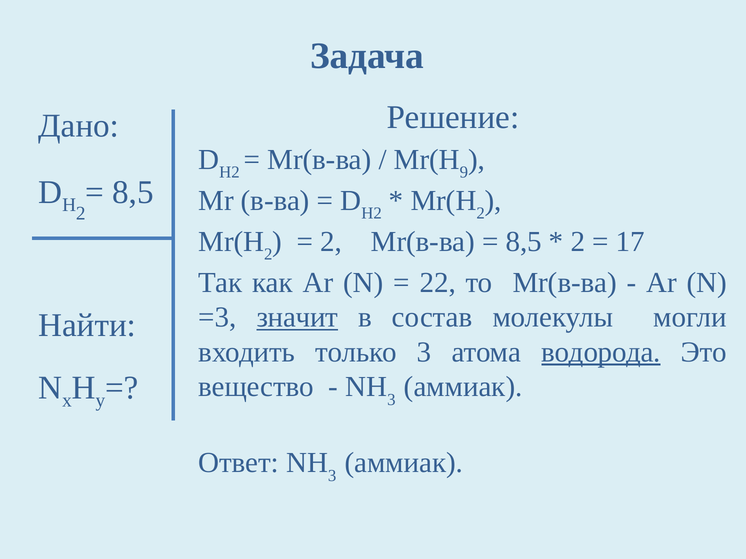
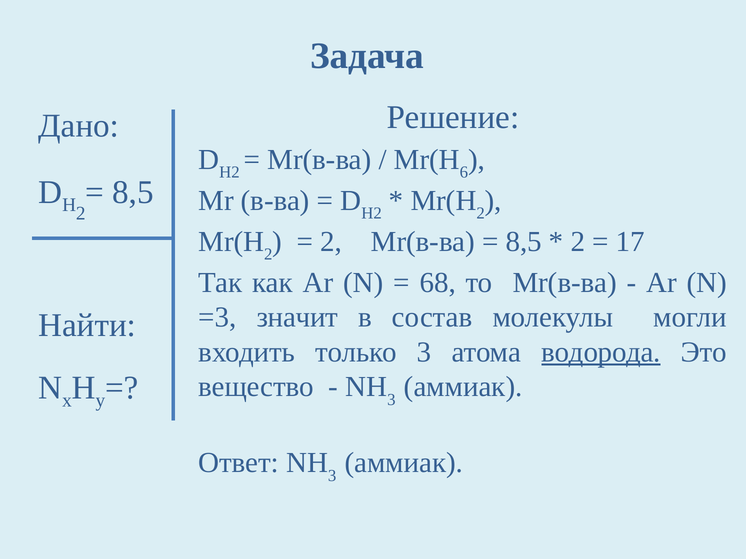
9: 9 -> 6
22: 22 -> 68
значит underline: present -> none
